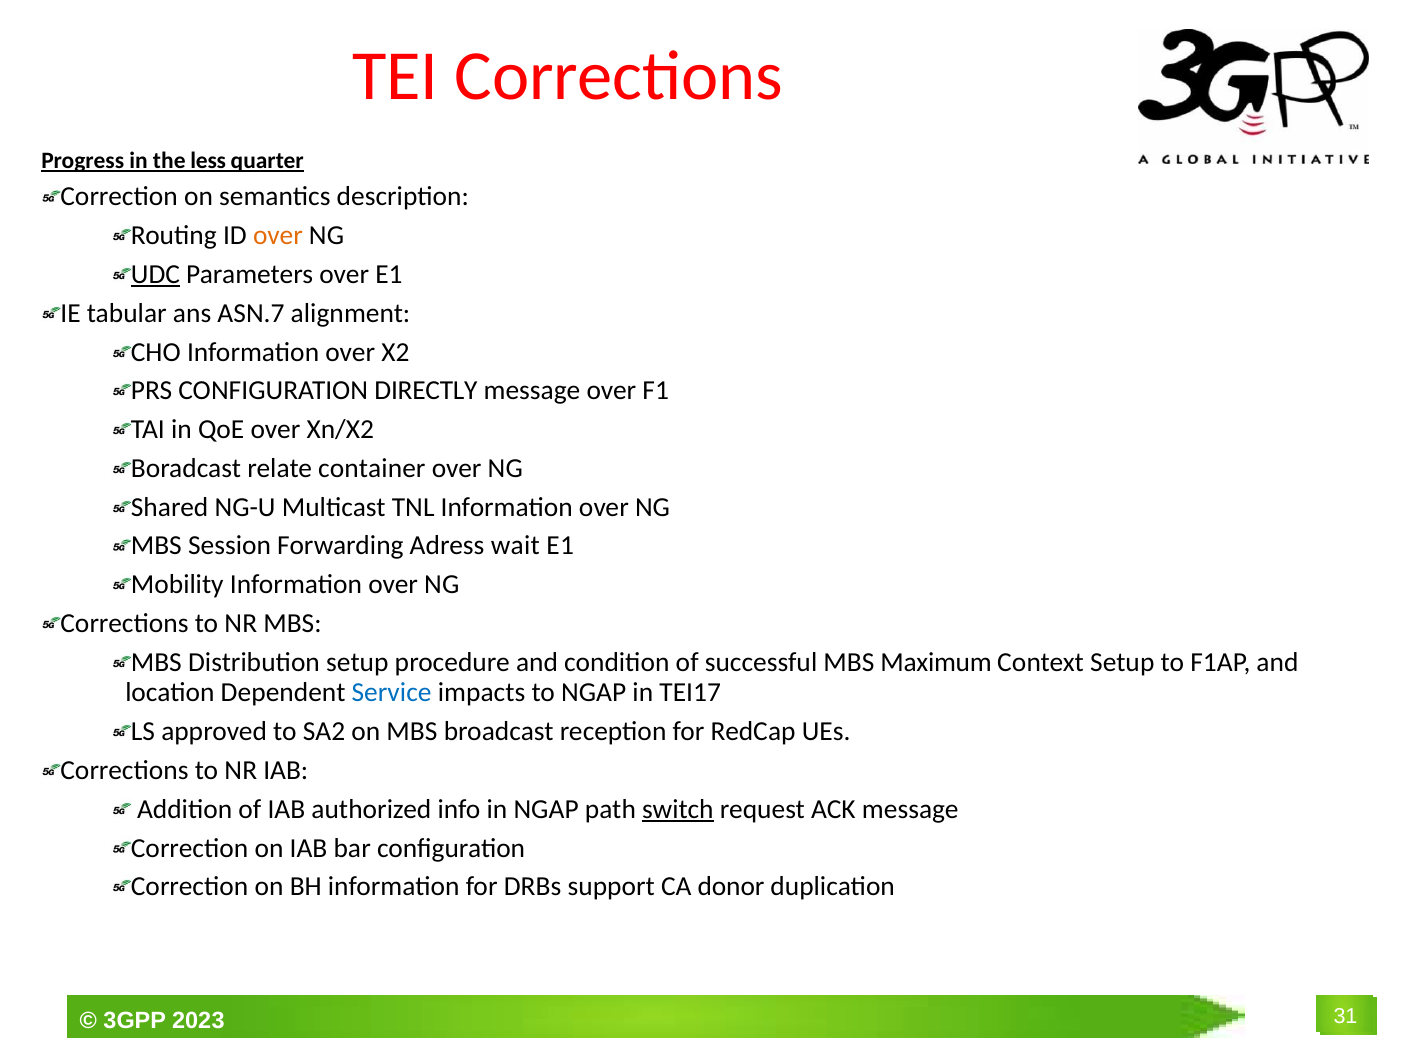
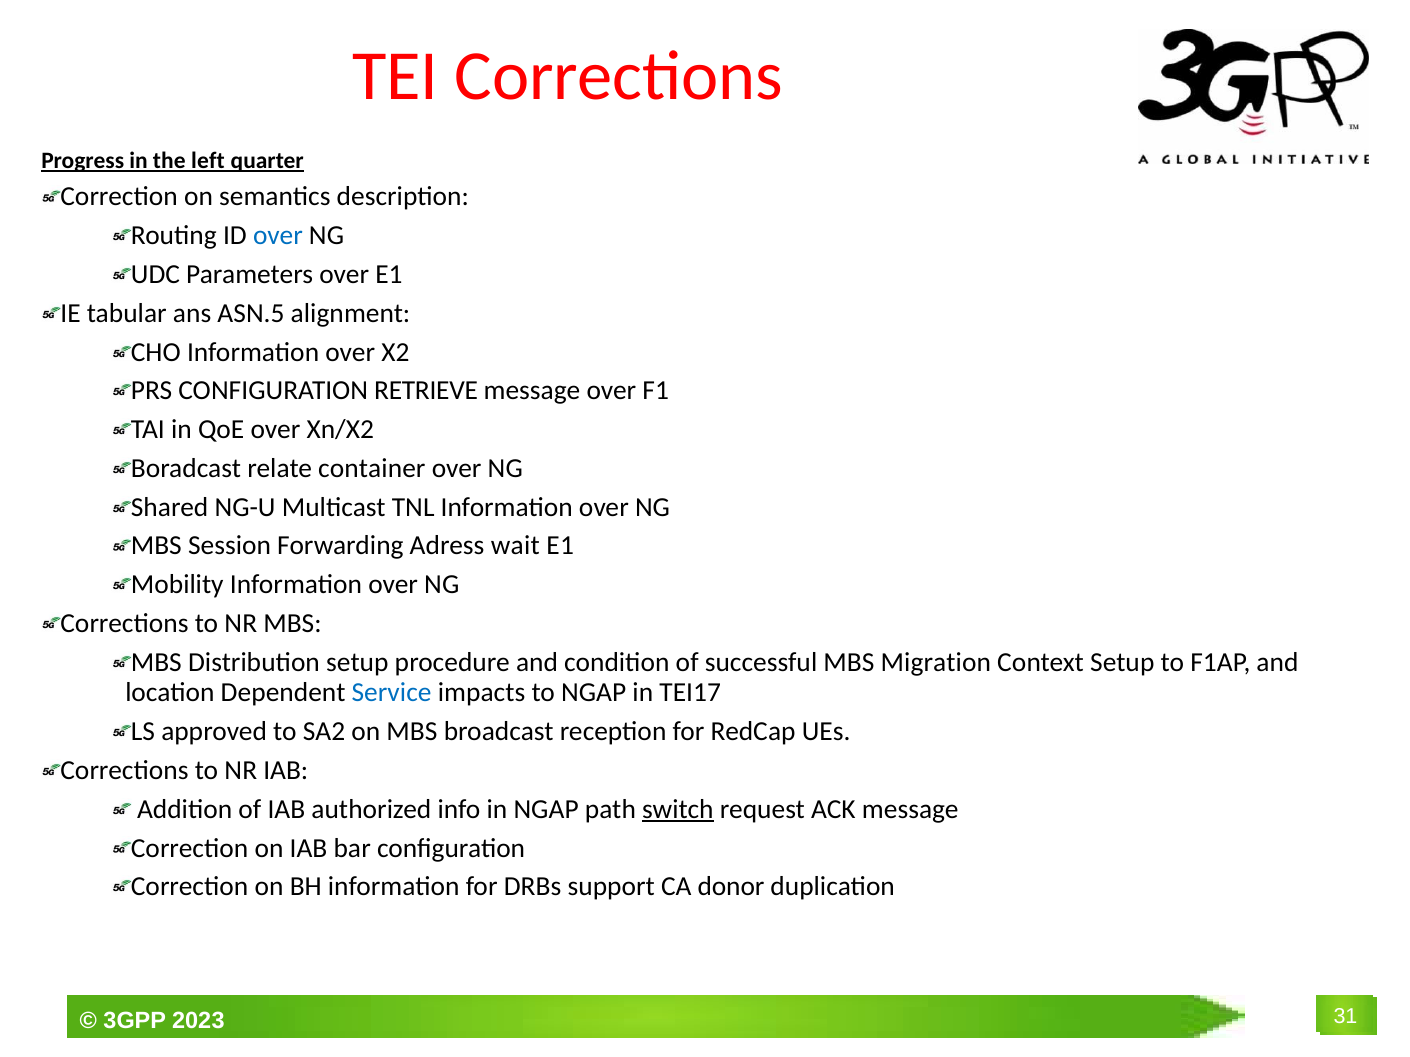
less: less -> left
over at (278, 236) colour: orange -> blue
UDC underline: present -> none
ASN.7: ASN.7 -> ASN.5
DIRECTLY: DIRECTLY -> RETRIEVE
Maximum: Maximum -> Migration
